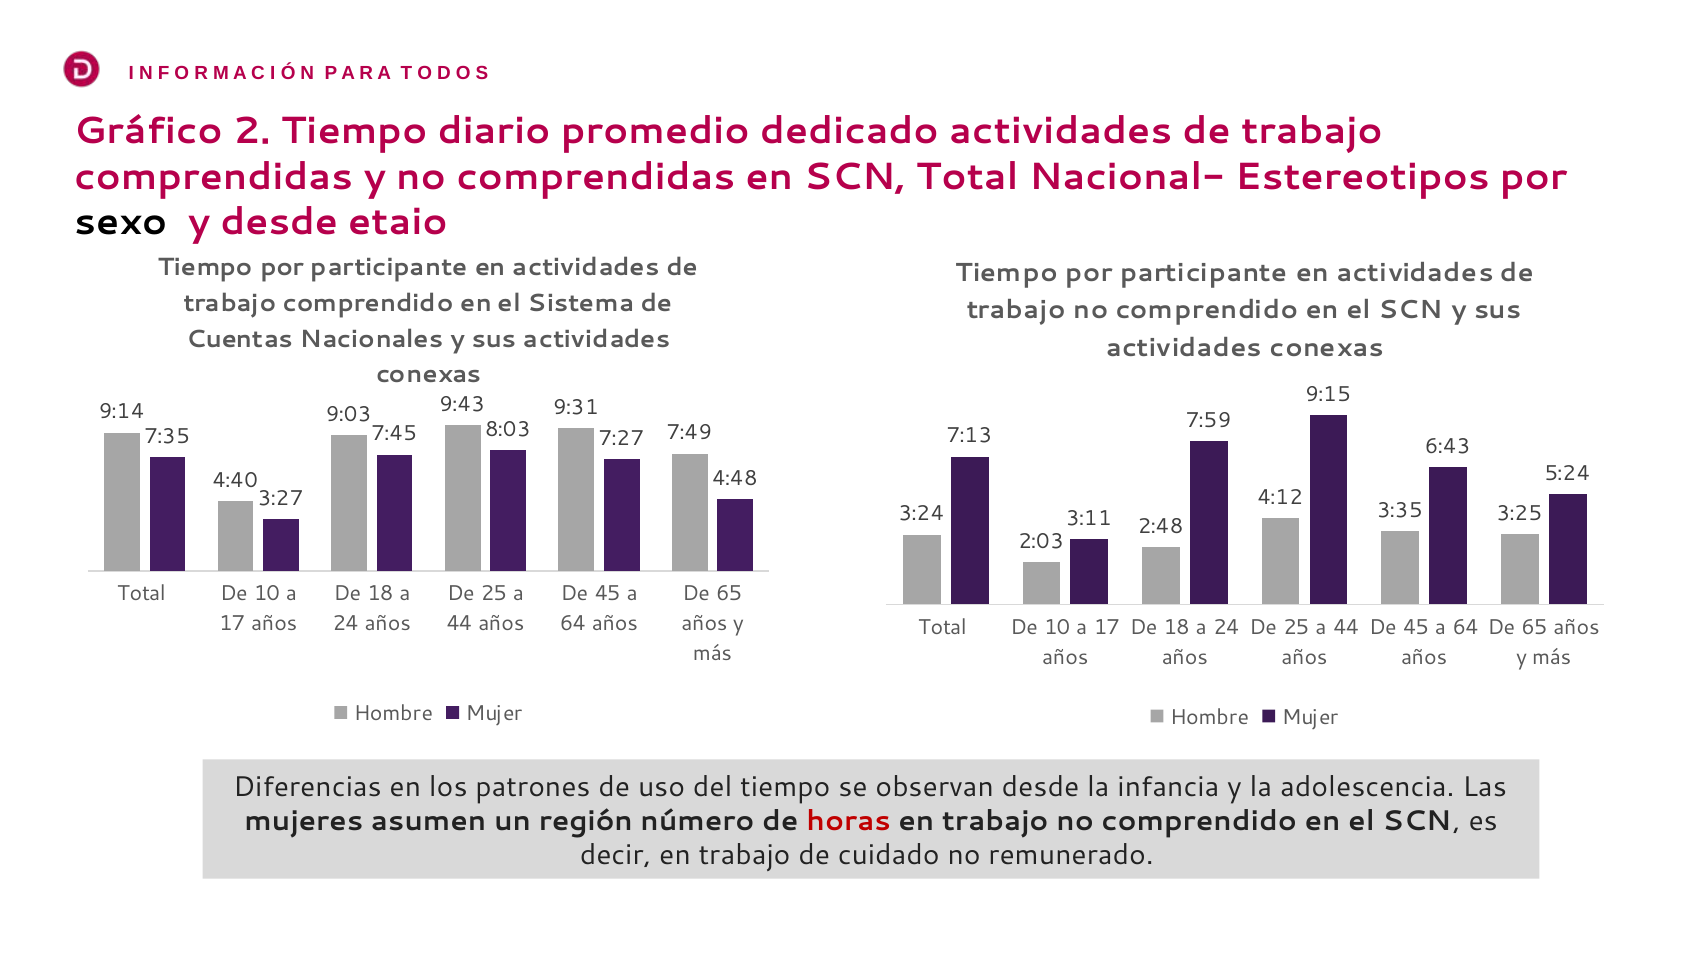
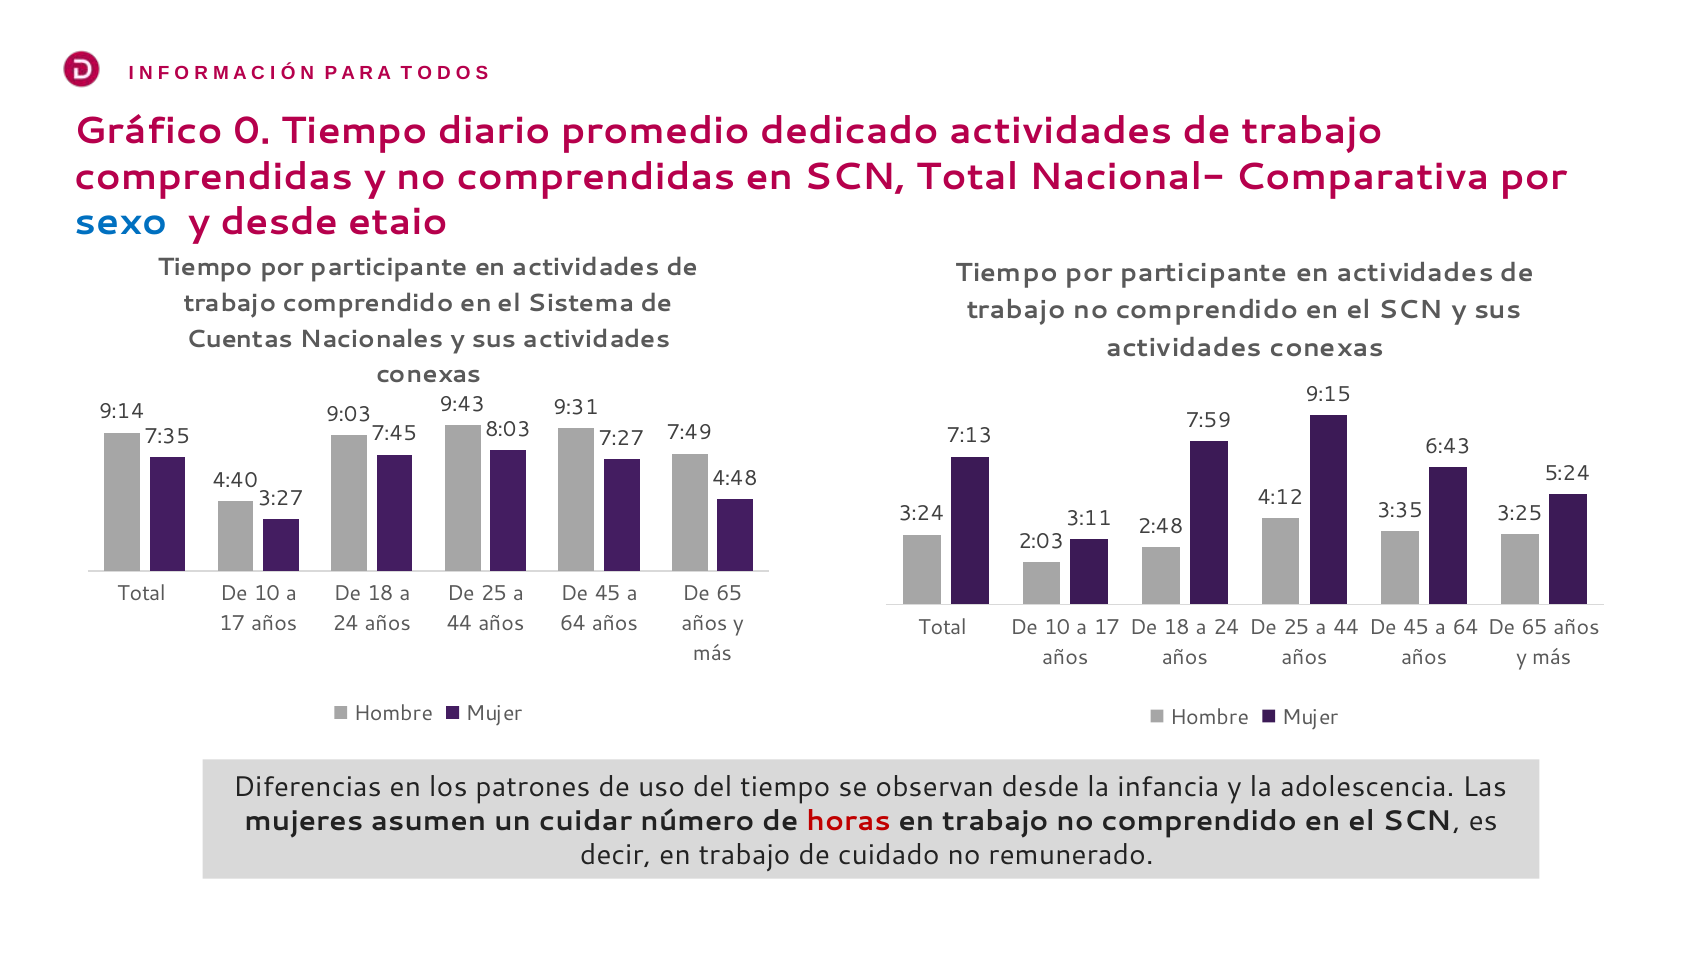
2: 2 -> 0
Estereotipos: Estereotipos -> Comparativa
sexo colour: black -> blue
región: región -> cuidar
